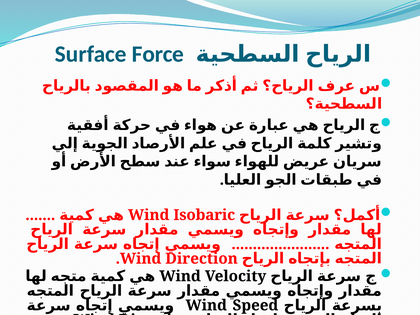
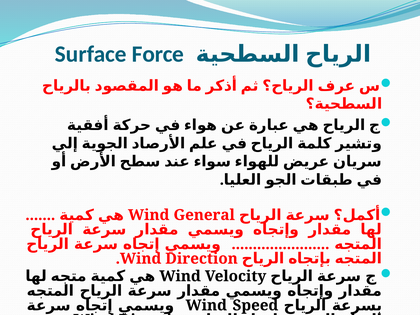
Isobaric: Isobaric -> General
